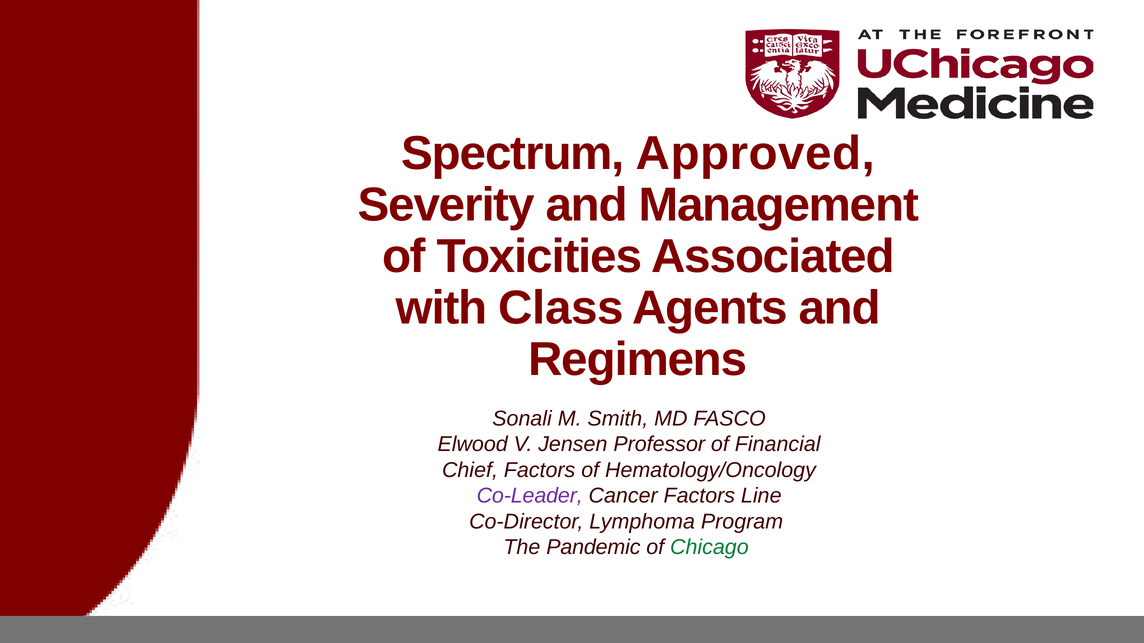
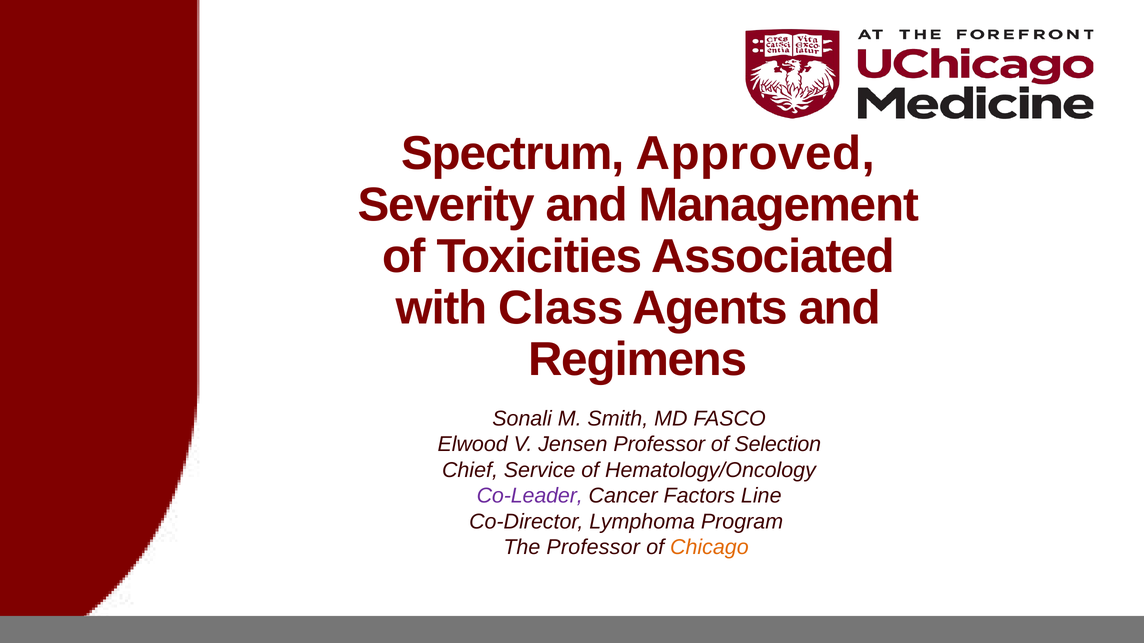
Financial: Financial -> Selection
Chief Factors: Factors -> Service
The Pandemic: Pandemic -> Professor
Chicago colour: green -> orange
